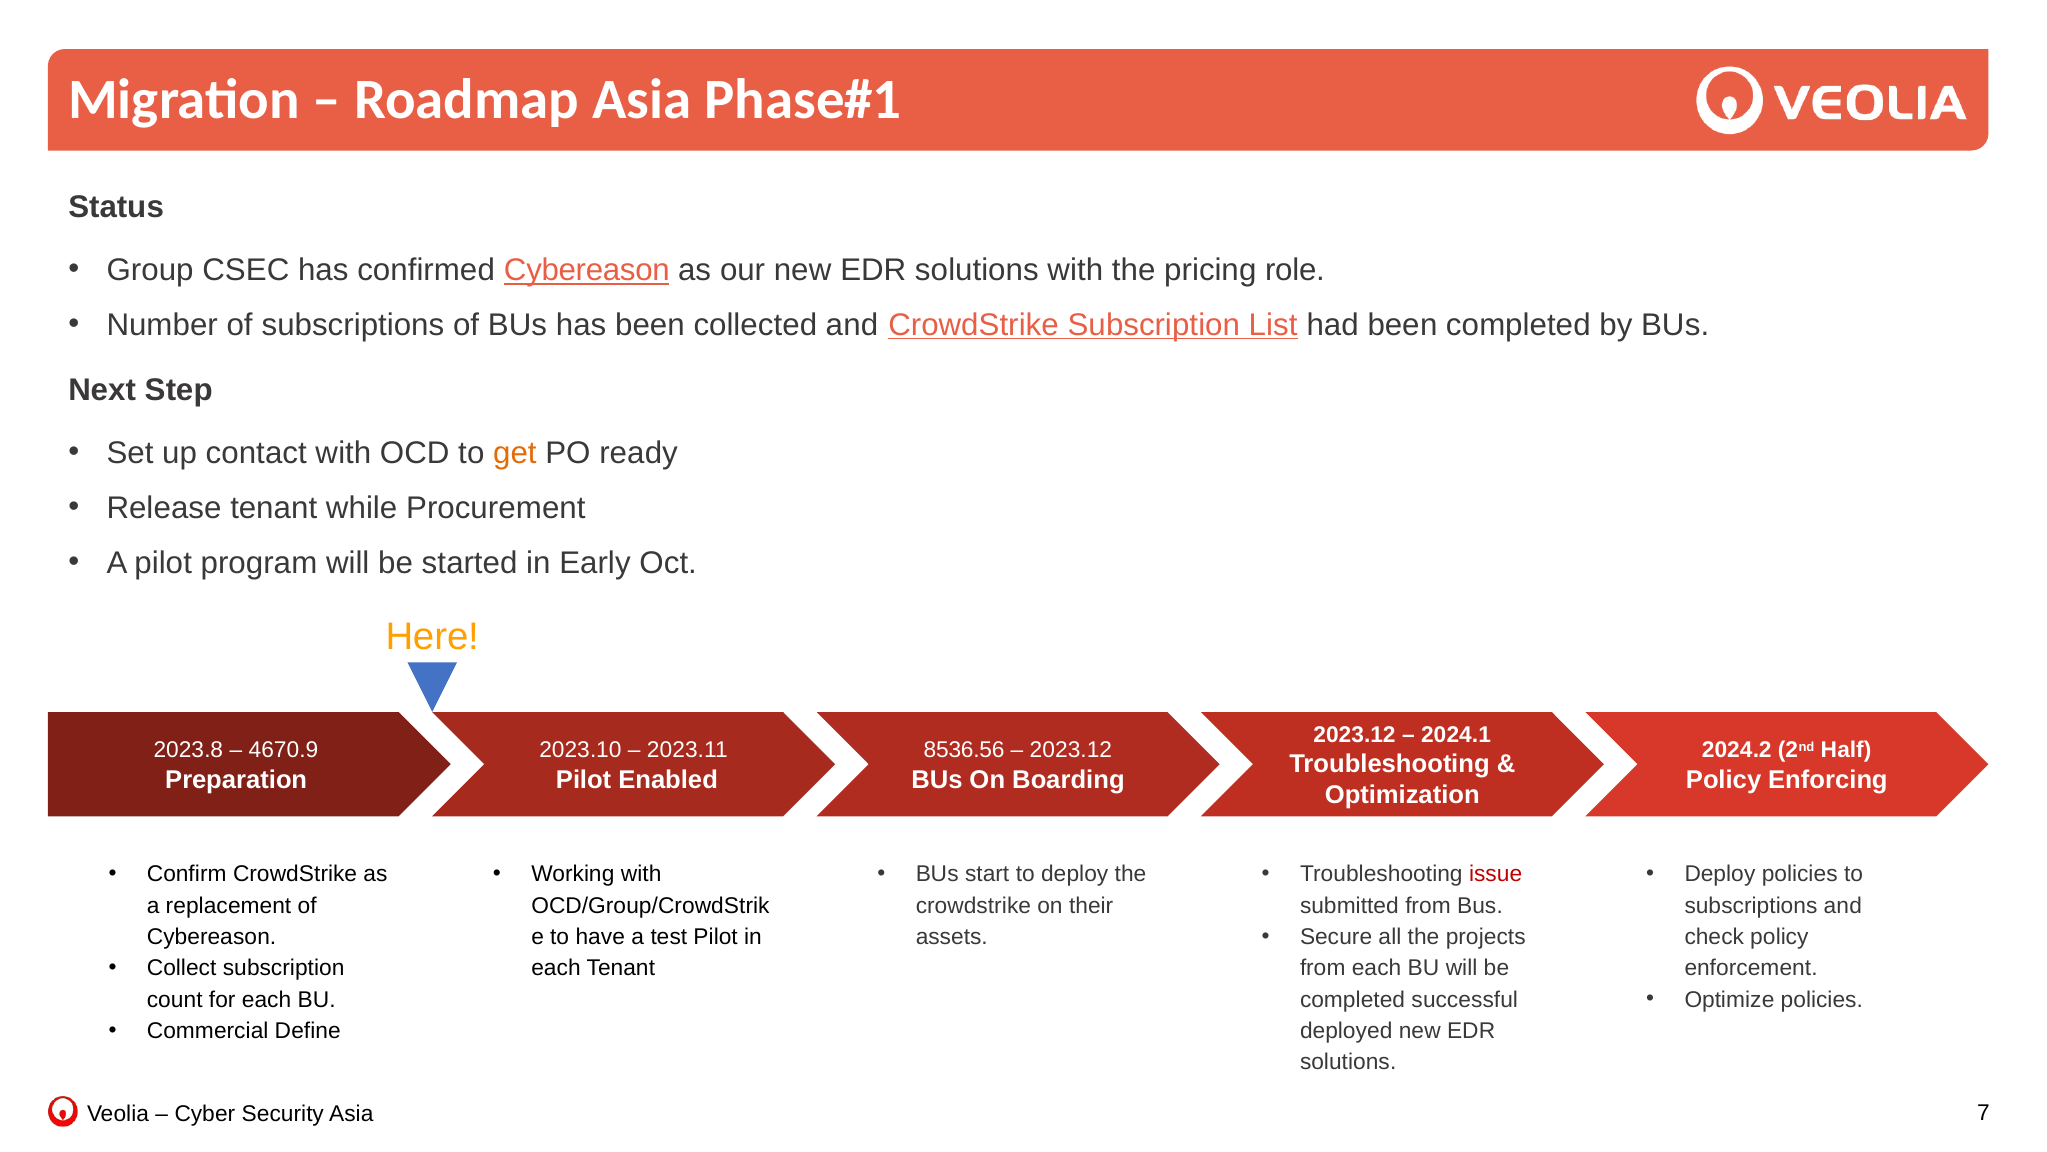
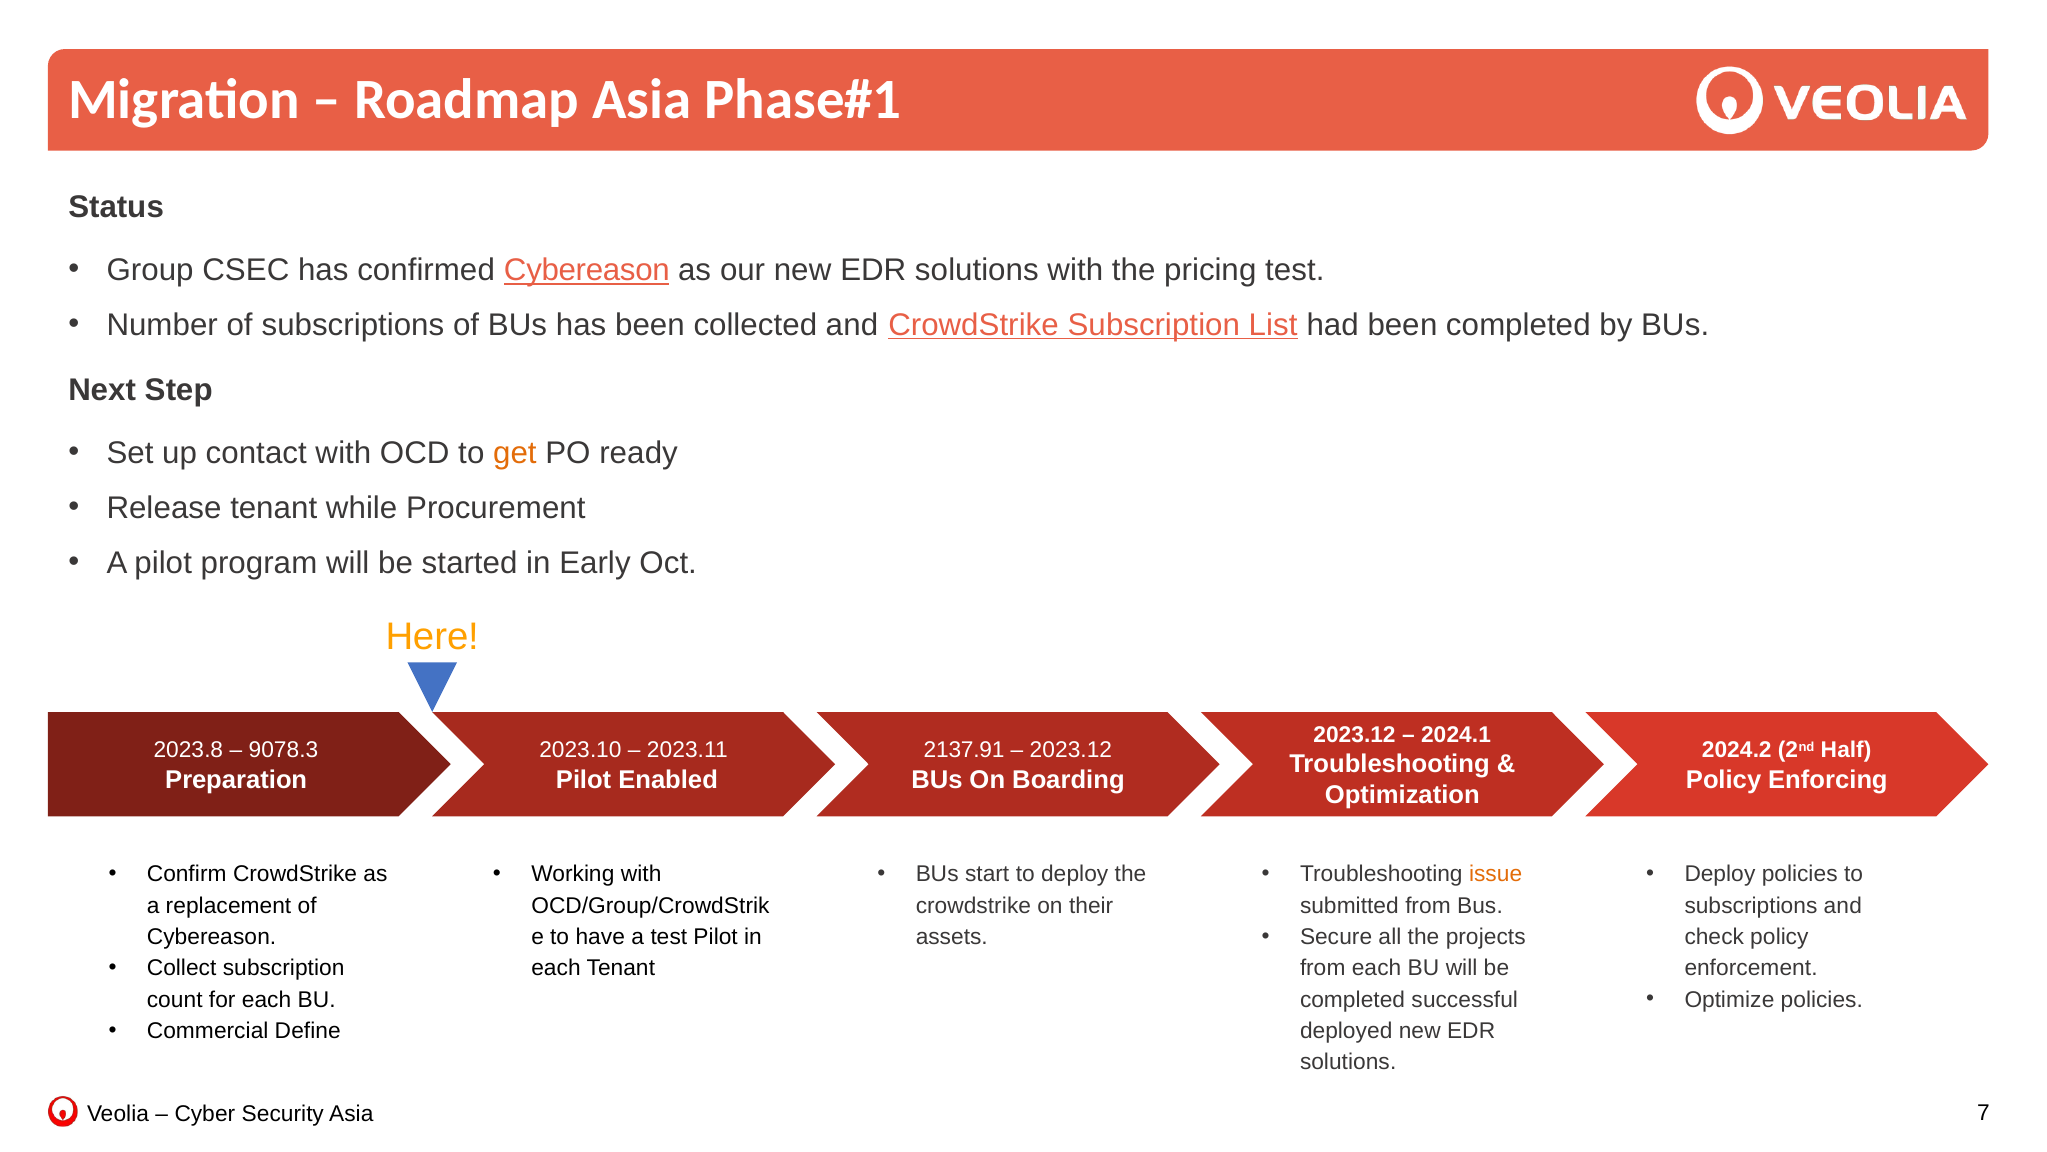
pricing role: role -> test
4670.9: 4670.9 -> 9078.3
8536.56: 8536.56 -> 2137.91
issue colour: red -> orange
